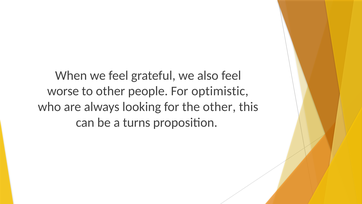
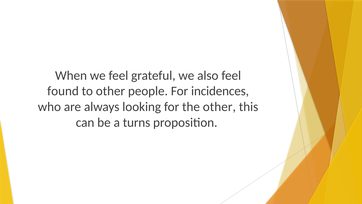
worse: worse -> found
optimistic: optimistic -> incidences
